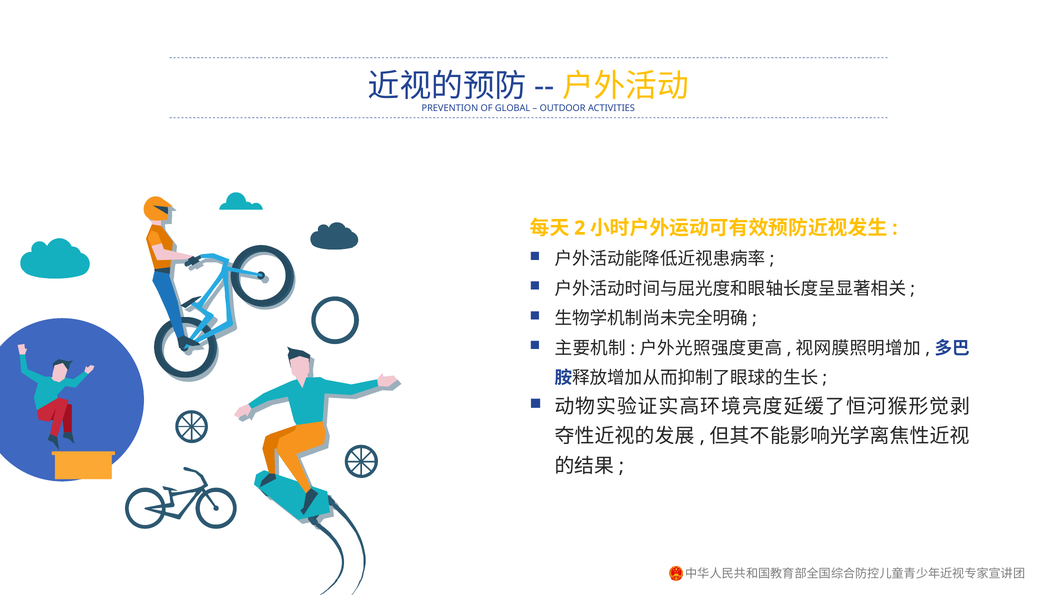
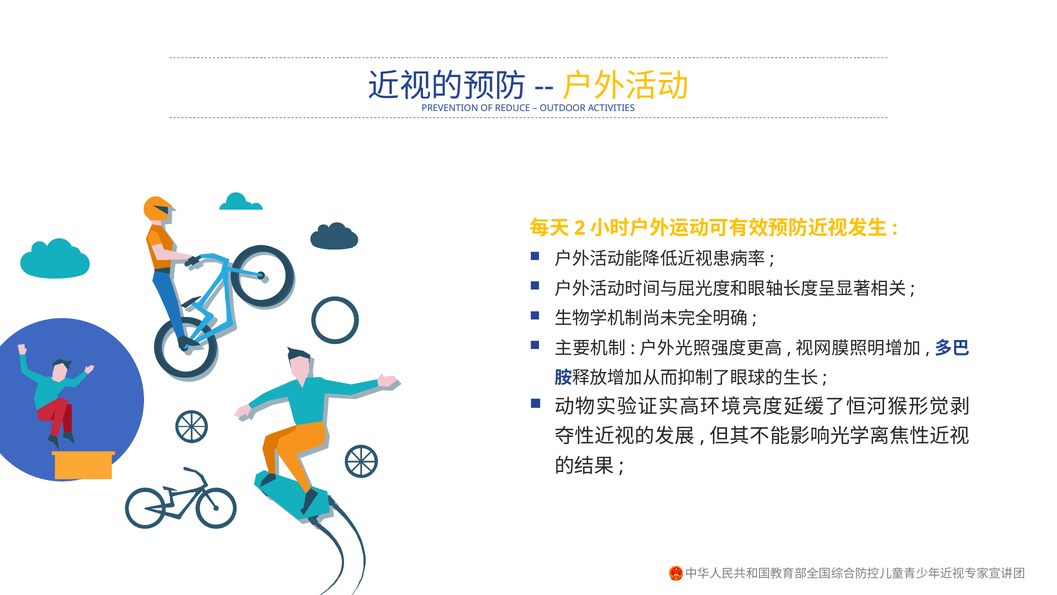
GLOBAL: GLOBAL -> REDUCE
